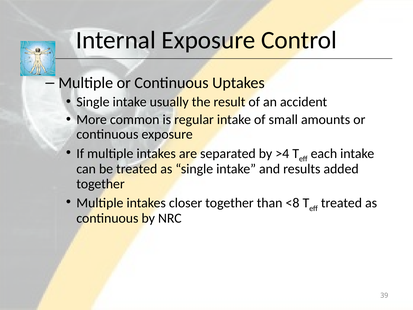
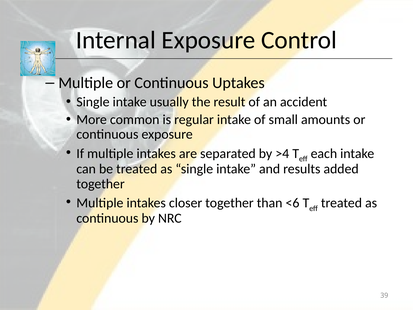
<8: <8 -> <6
